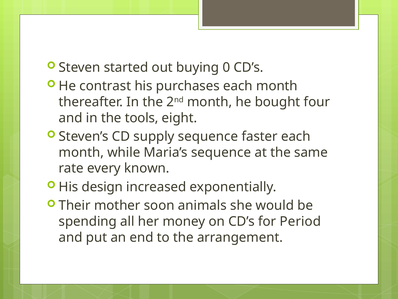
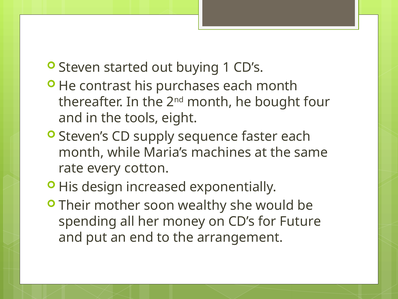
0: 0 -> 1
Maria’s sequence: sequence -> machines
known: known -> cotton
animals: animals -> wealthy
Period: Period -> Future
